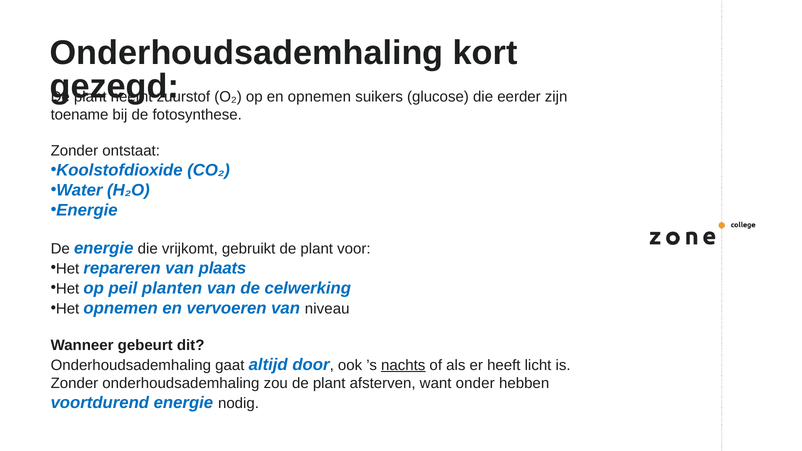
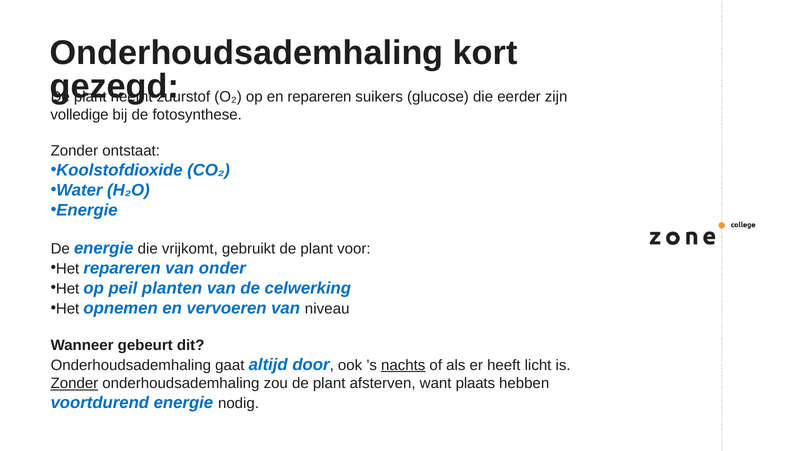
en opnemen: opnemen -> repareren
toename: toename -> volledige
plaats: plaats -> onder
Zonder at (74, 384) underline: none -> present
onder: onder -> plaats
